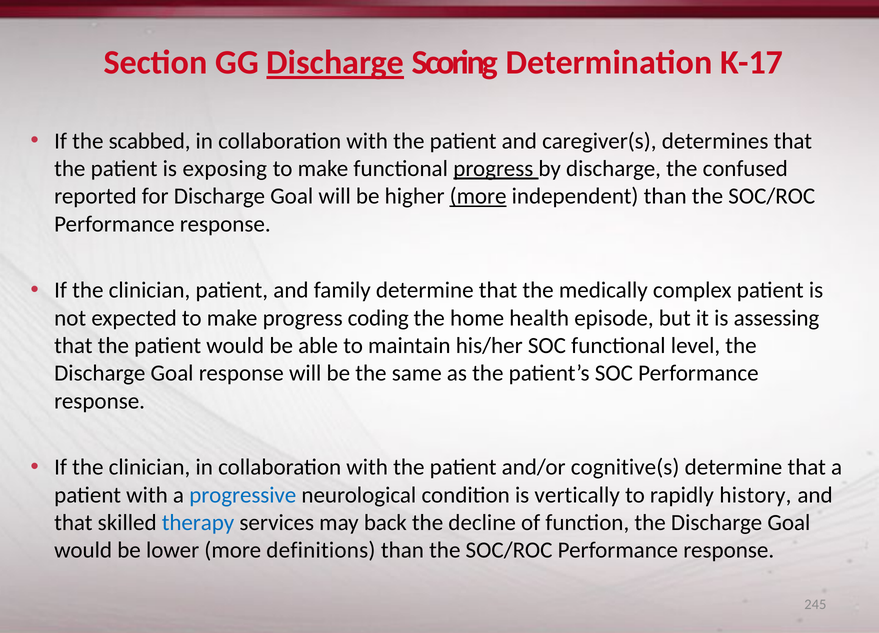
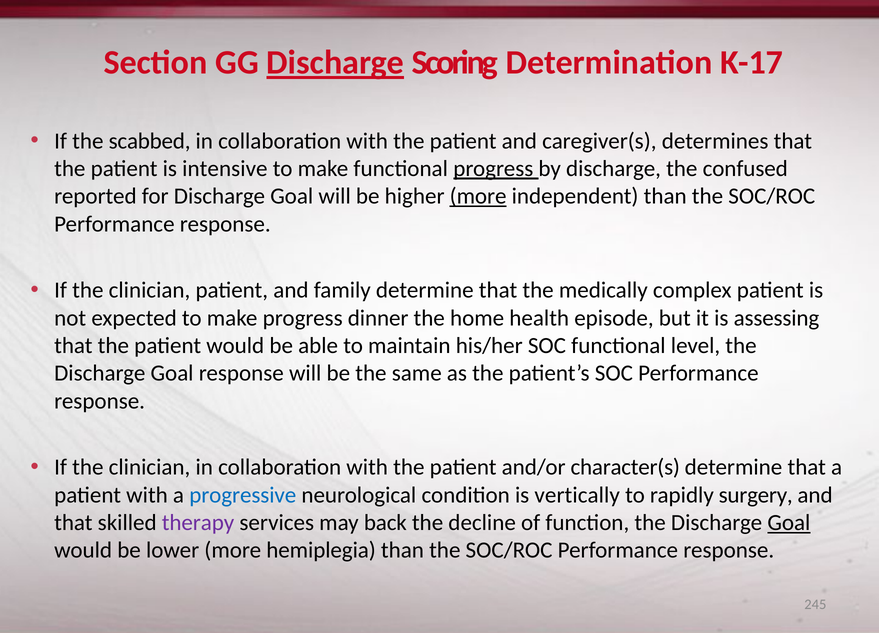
exposing: exposing -> intensive
coding: coding -> dinner
cognitive(s: cognitive(s -> character(s
history: history -> surgery
therapy colour: blue -> purple
Goal at (789, 523) underline: none -> present
definitions: definitions -> hemiplegia
